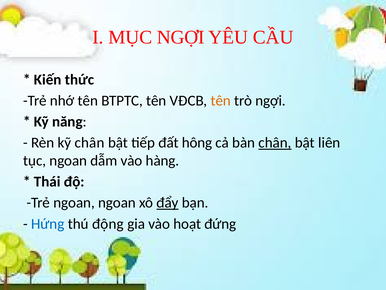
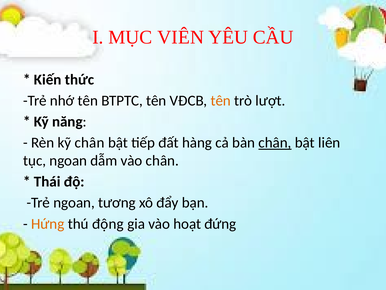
MỤC NGỢI: NGỢI -> VIÊN
trò ngợi: ngợi -> lượt
hông: hông -> hàng
vào hàng: hàng -> chân
ngoan ngoan: ngoan -> tương
đẩy underline: present -> none
Hứng colour: blue -> orange
